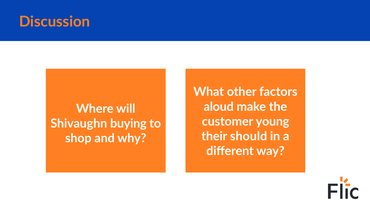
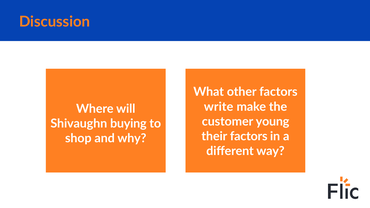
aloud: aloud -> write
their should: should -> factors
